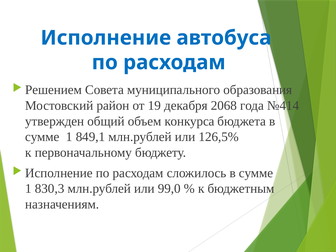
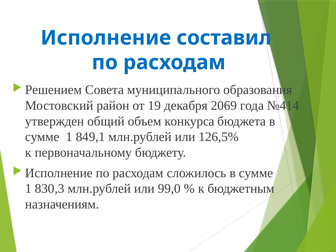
автобуса: автобуса -> составил
2068: 2068 -> 2069
